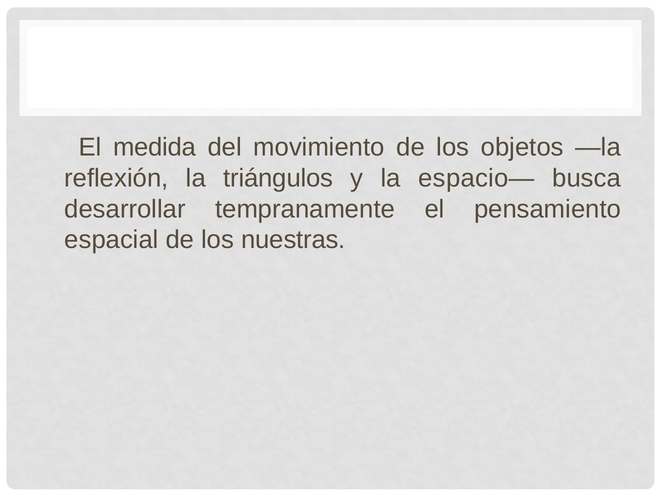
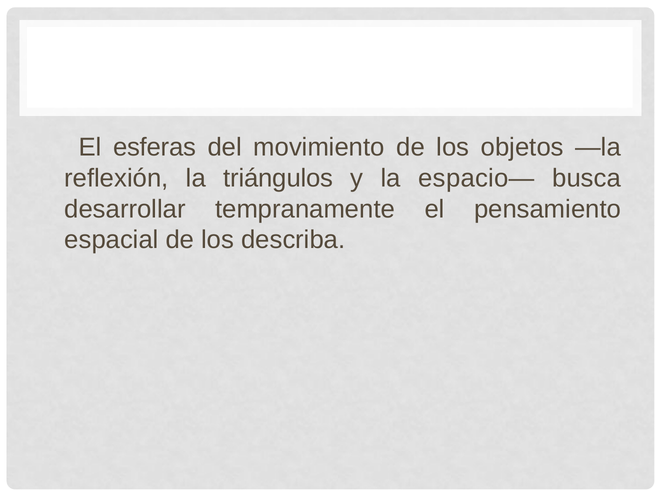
medida: medida -> esferas
nuestras: nuestras -> describa
